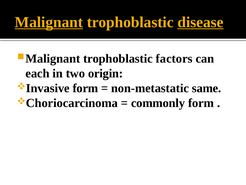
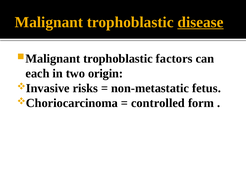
Malignant underline: present -> none
form at (85, 88): form -> risks
same: same -> fetus
commonly: commonly -> controlled
